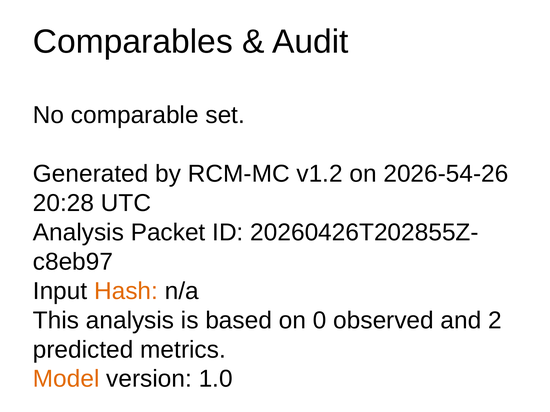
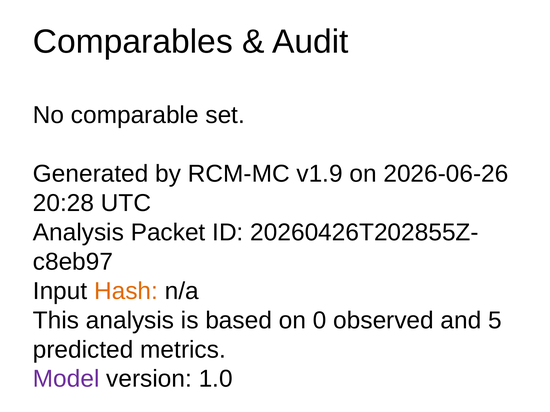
v1.2: v1.2 -> v1.9
2026-54-26: 2026-54-26 -> 2026-06-26
2: 2 -> 5
Model colour: orange -> purple
